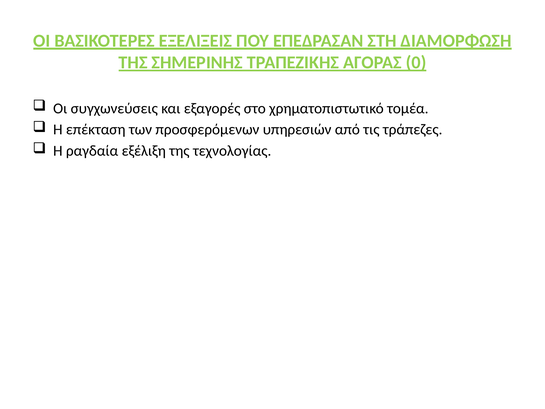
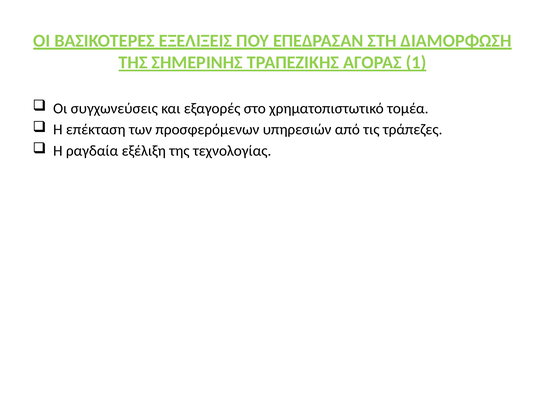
0: 0 -> 1
